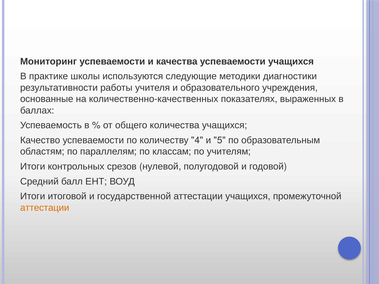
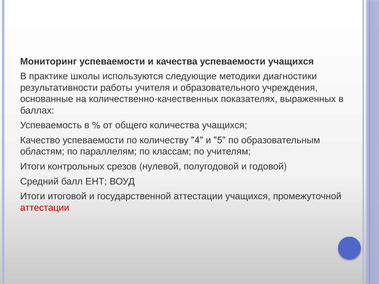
аттестации at (45, 208) colour: orange -> red
